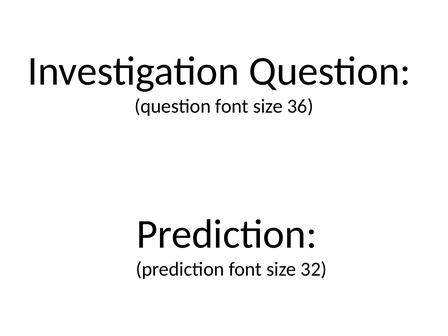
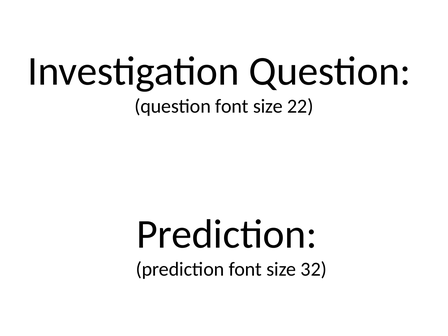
36: 36 -> 22
